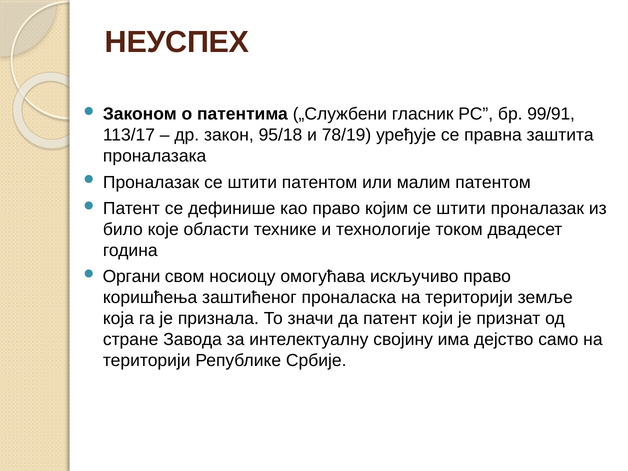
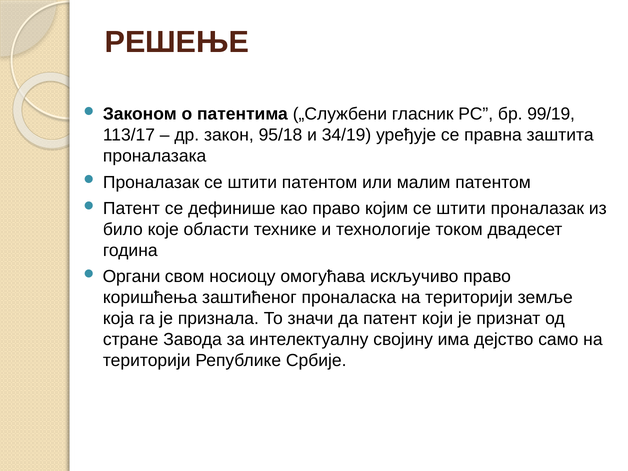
НЕУСПЕХ: НЕУСПЕХ -> РЕШЕЊЕ
99/91: 99/91 -> 99/19
78/19: 78/19 -> 34/19
